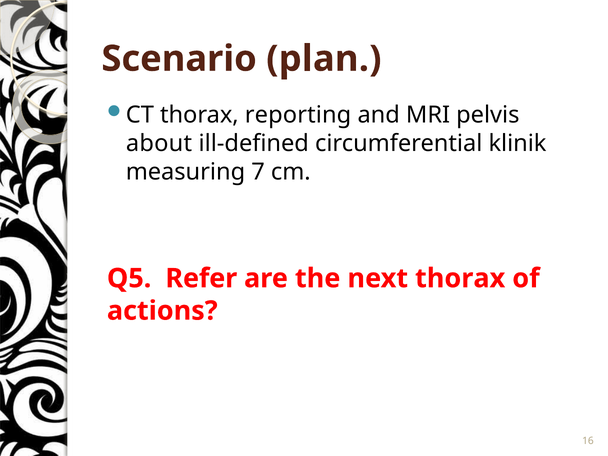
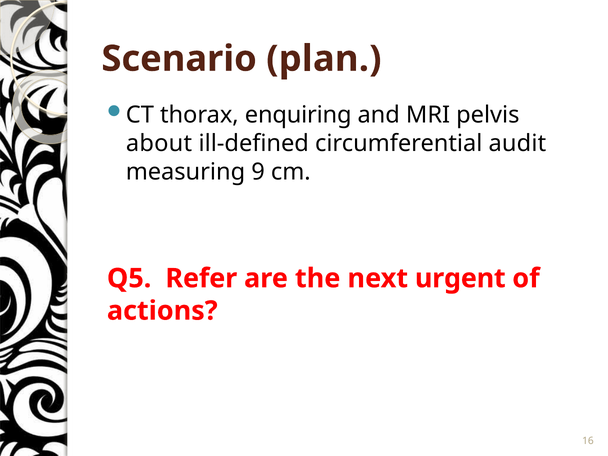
reporting: reporting -> enquiring
klinik: klinik -> audit
7: 7 -> 9
next thorax: thorax -> urgent
